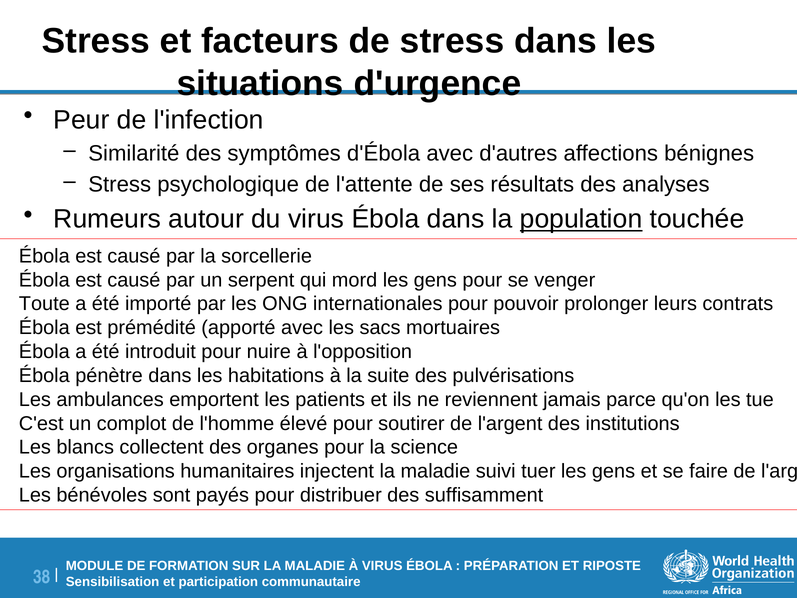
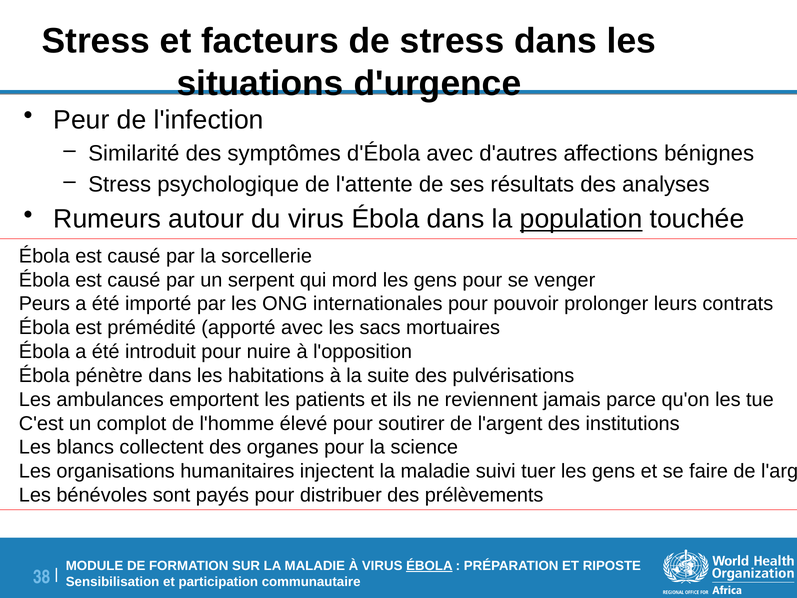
Toute: Toute -> Peurs
suffisamment: suffisamment -> prélèvements
ÉBOLA at (429, 566) underline: none -> present
